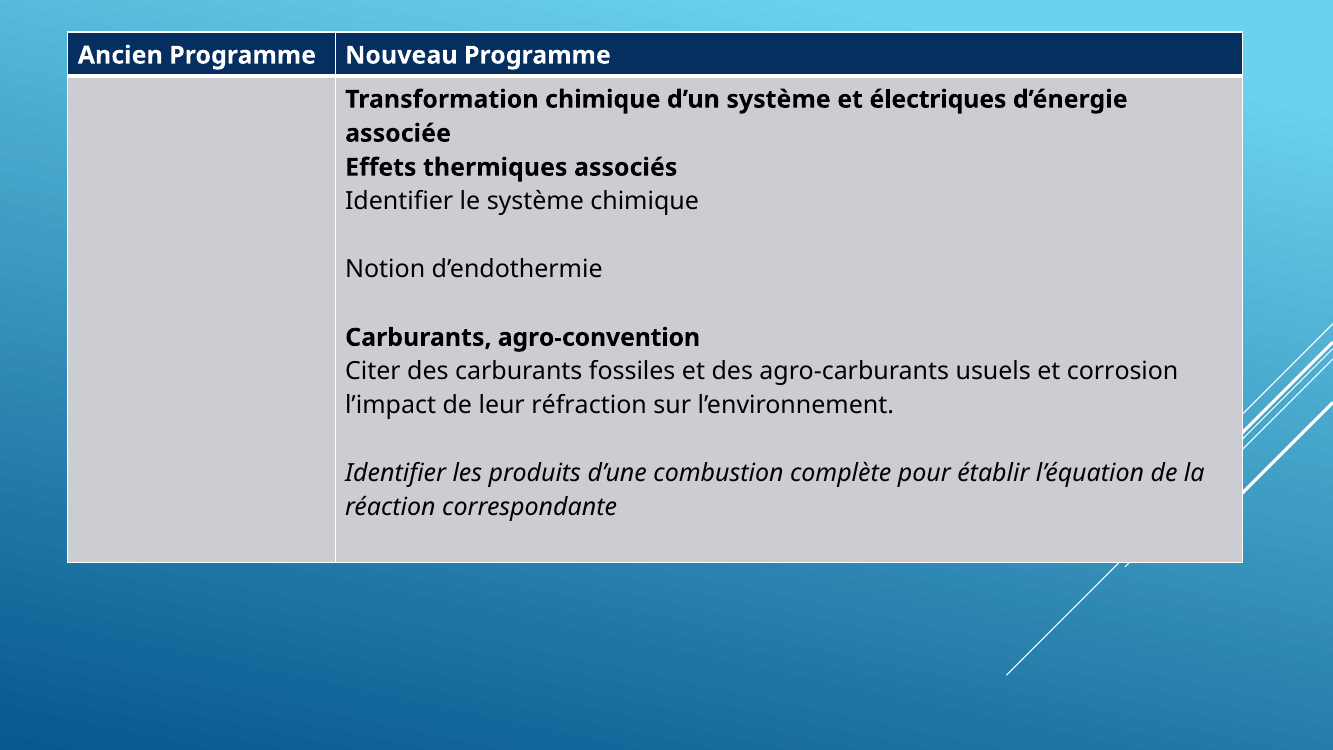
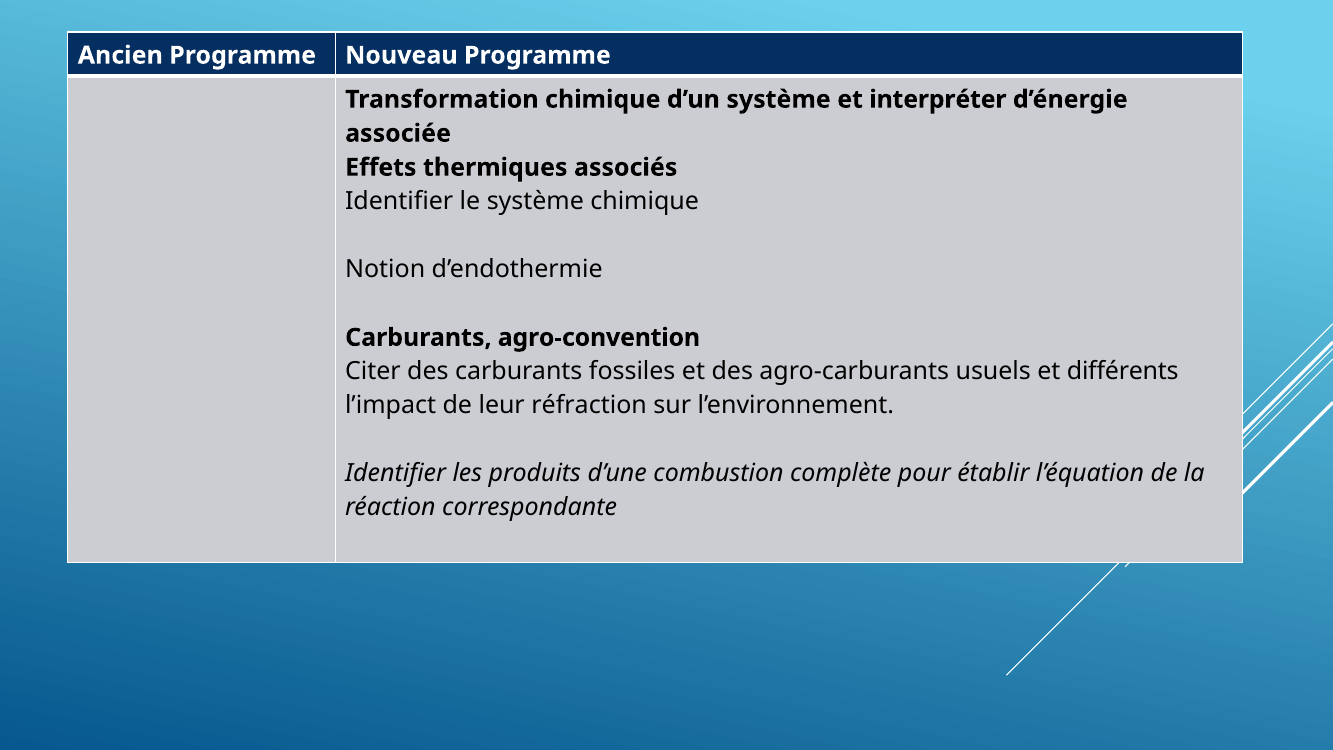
électriques: électriques -> interpréter
corrosion: corrosion -> différents
